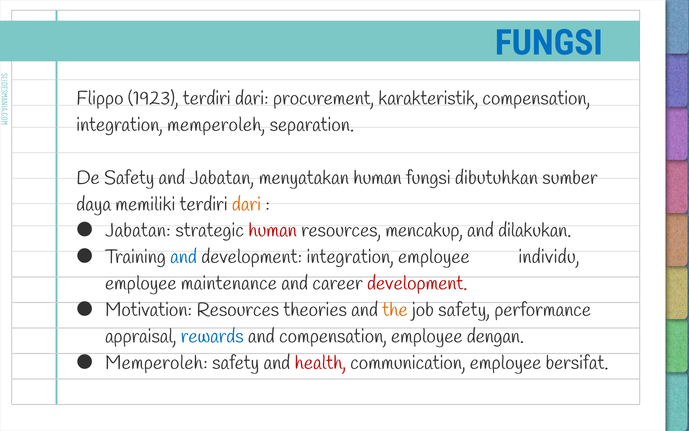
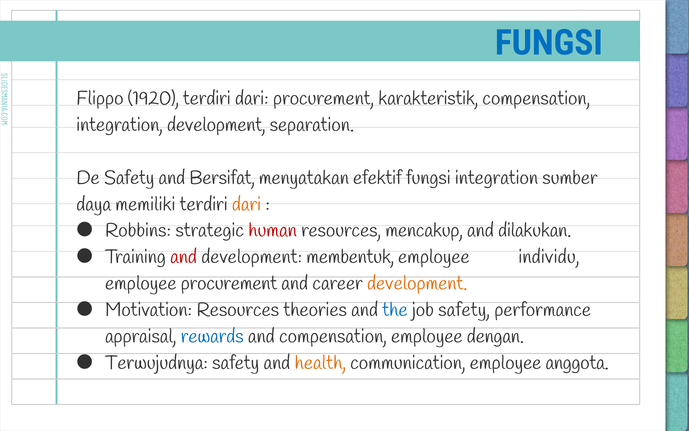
1923: 1923 -> 1920
integration memperoleh: memperoleh -> development
and Jabatan: Jabatan -> Bersifat
menyatakan human: human -> efektif
fungsi dibutuhkan: dibutuhkan -> integration
Jabatan at (138, 230): Jabatan -> Robbins
and at (184, 257) colour: blue -> red
development integration: integration -> membentuk
employee maintenance: maintenance -> procurement
development at (417, 283) colour: red -> orange
the colour: orange -> blue
Memperoleh at (156, 363): Memperoleh -> Terwujudnya
health colour: red -> orange
bersifat: bersifat -> anggota
